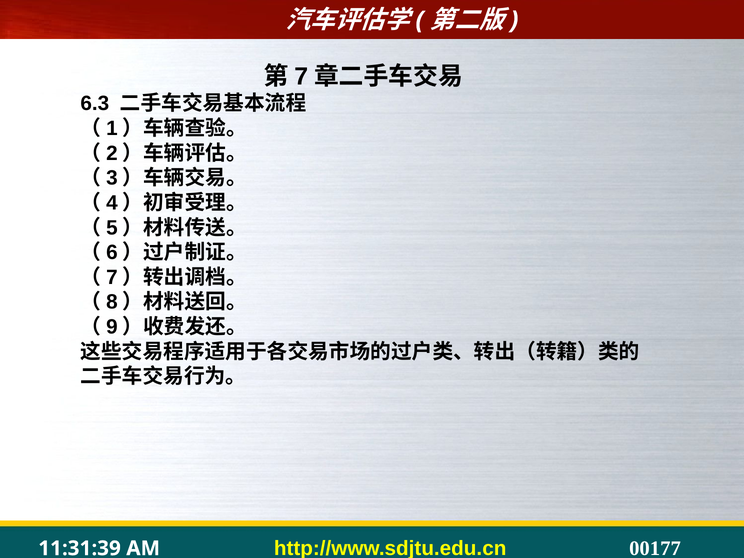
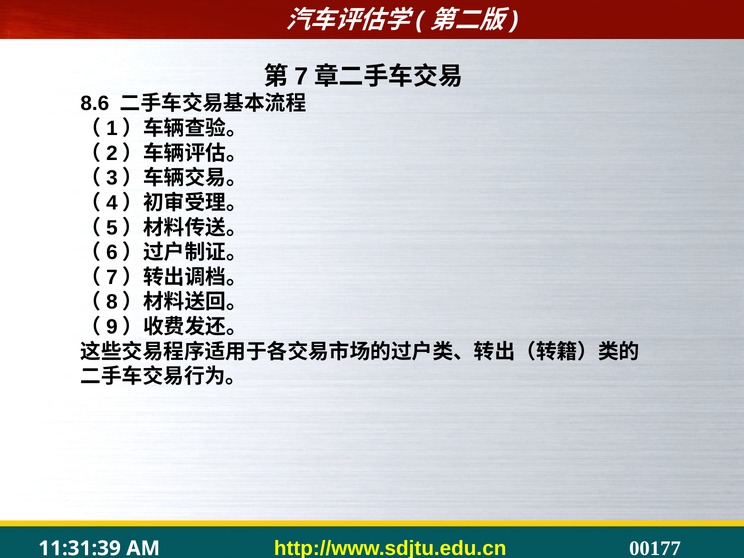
6.3: 6.3 -> 8.6
